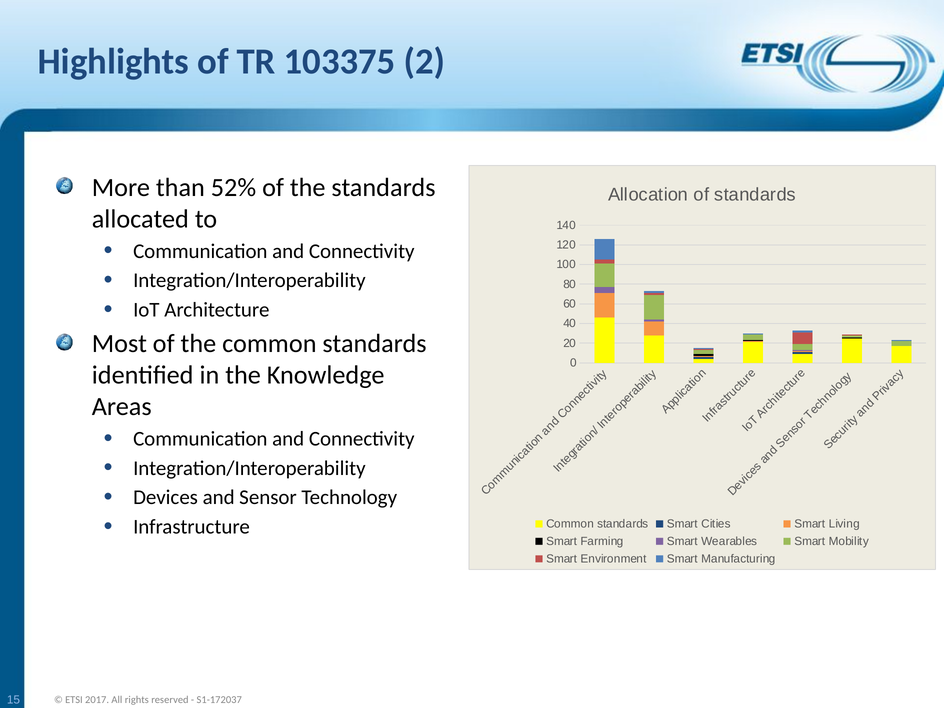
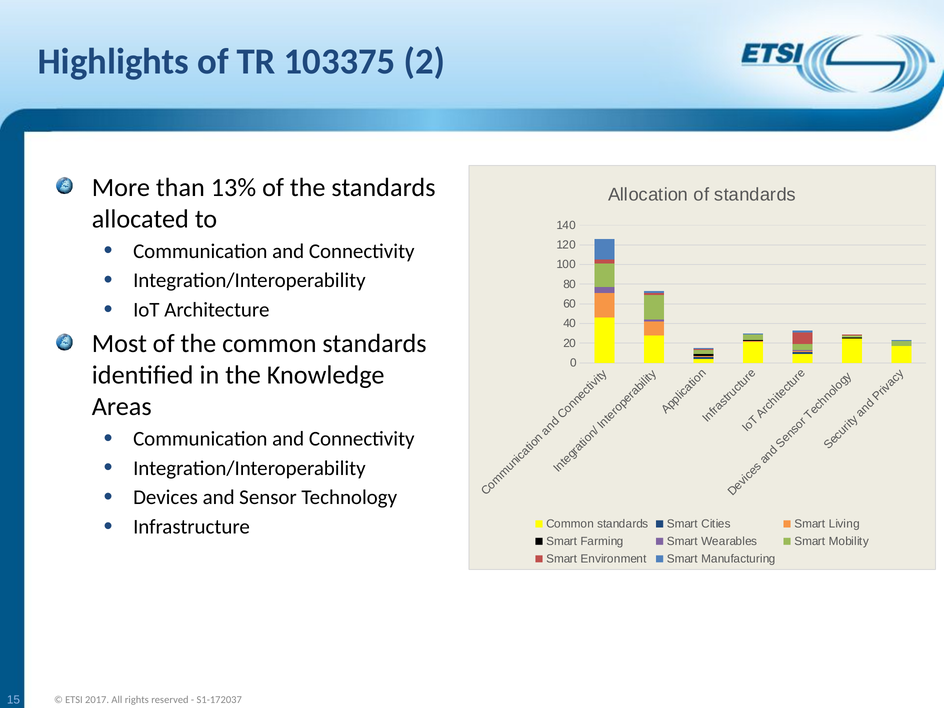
52%: 52% -> 13%
